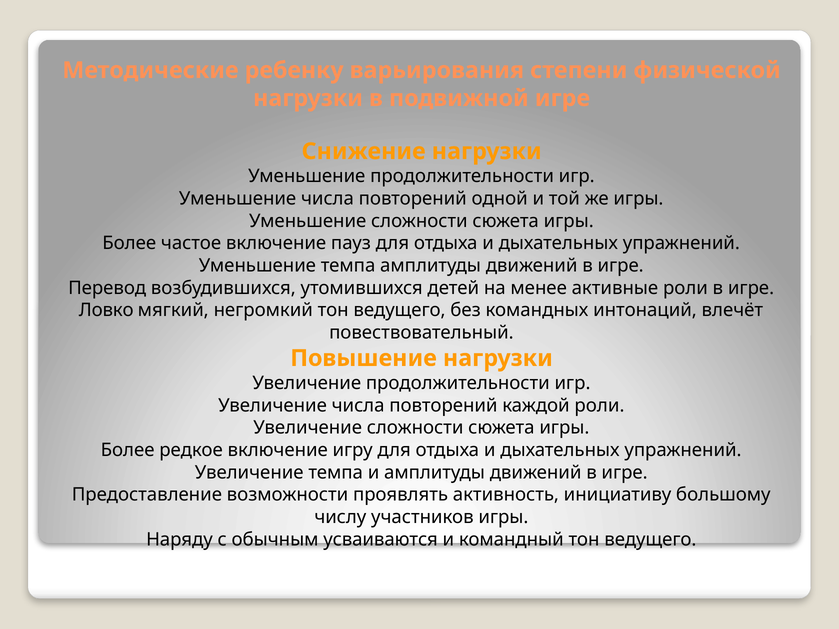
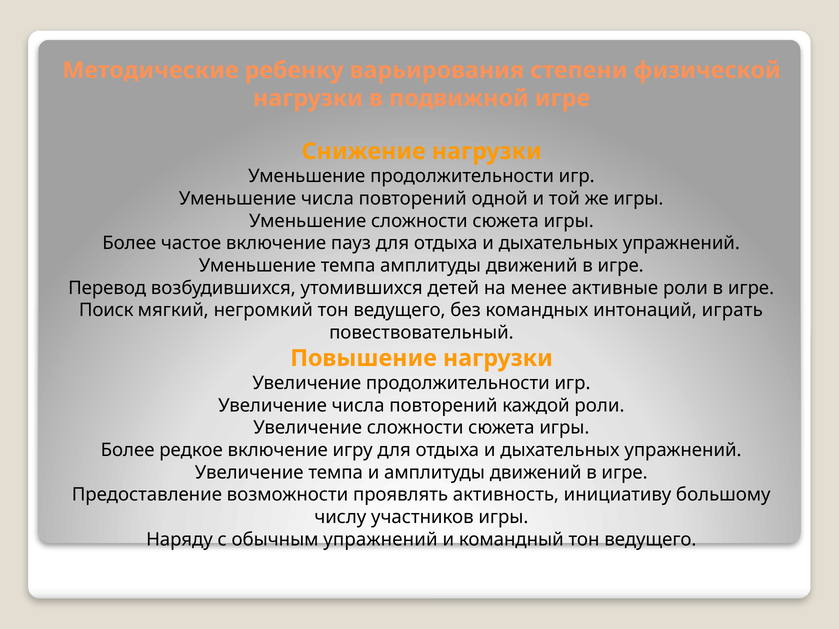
Ловко: Ловко -> Поиск
влечёт: влечёт -> играть
обычным усваиваются: усваиваются -> упражнений
